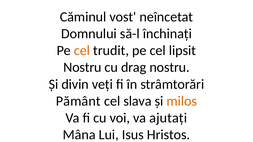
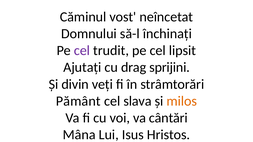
cel at (82, 51) colour: orange -> purple
Nostru at (82, 68): Nostru -> Ajutați
drag nostru: nostru -> sprijini
ajutați: ajutați -> cântări
